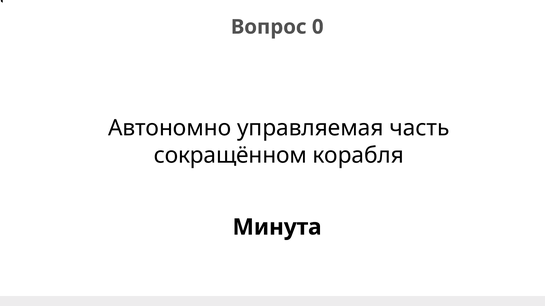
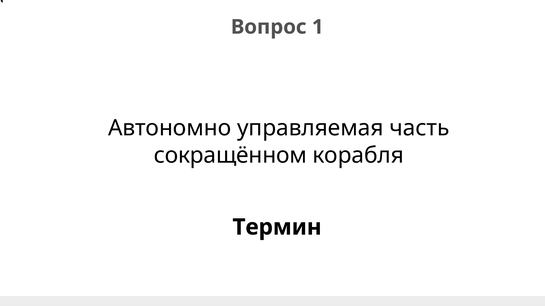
0: 0 -> 1
Минута: Минута -> Термин
